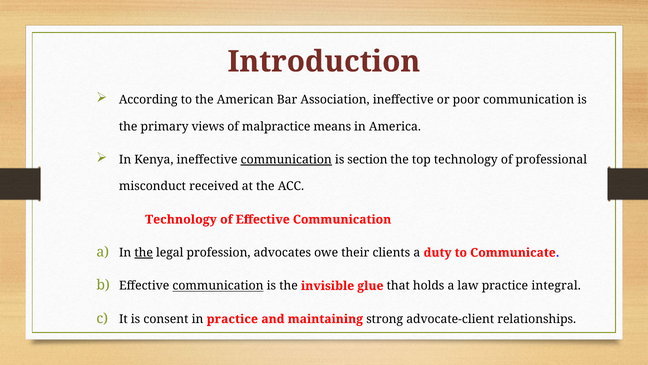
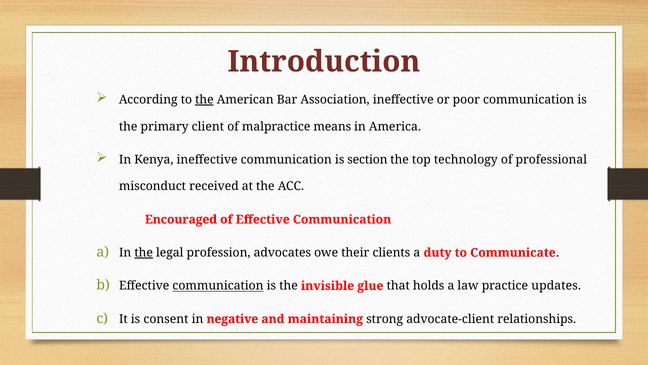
the at (204, 100) underline: none -> present
views: views -> client
communication at (286, 159) underline: present -> none
Technology at (181, 219): Technology -> Encouraged
integral: integral -> updates
in practice: practice -> negative
